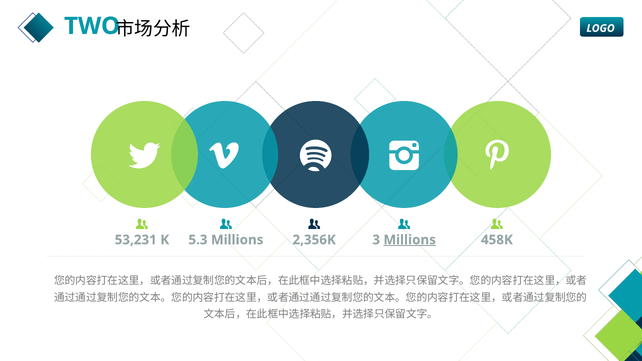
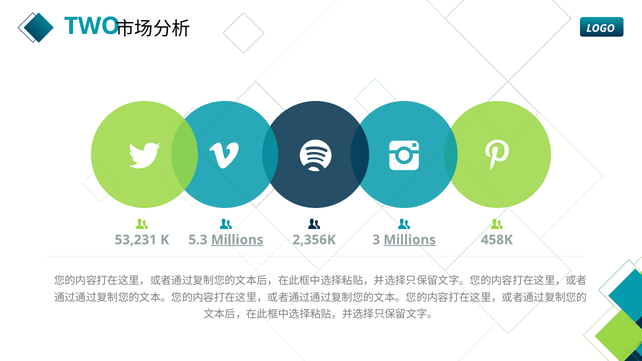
Millions at (237, 240) underline: none -> present
